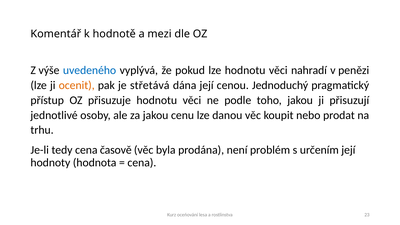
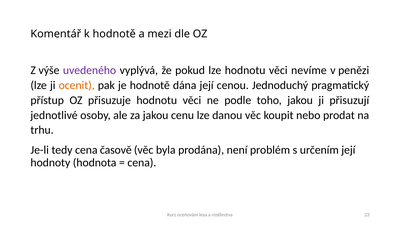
uvedeného colour: blue -> purple
nahradí: nahradí -> nevíme
je střetává: střetává -> hodnotě
